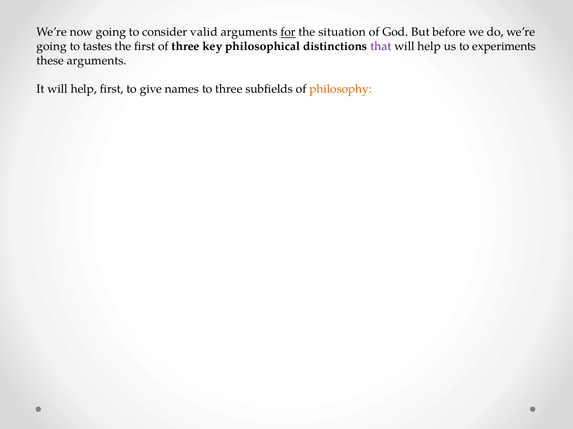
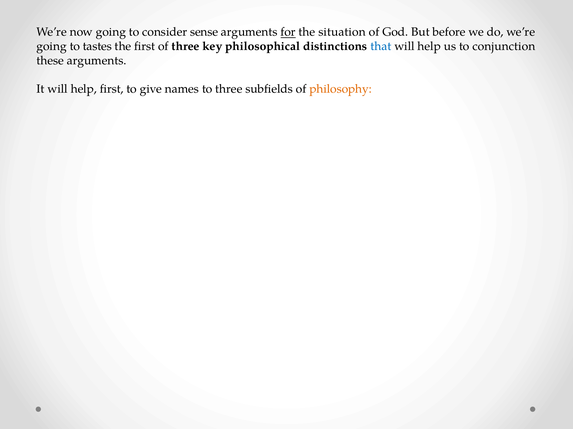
valid: valid -> sense
that colour: purple -> blue
experiments: experiments -> conjunction
